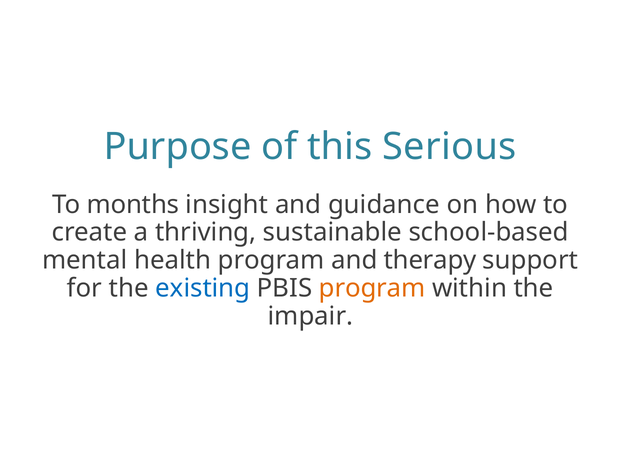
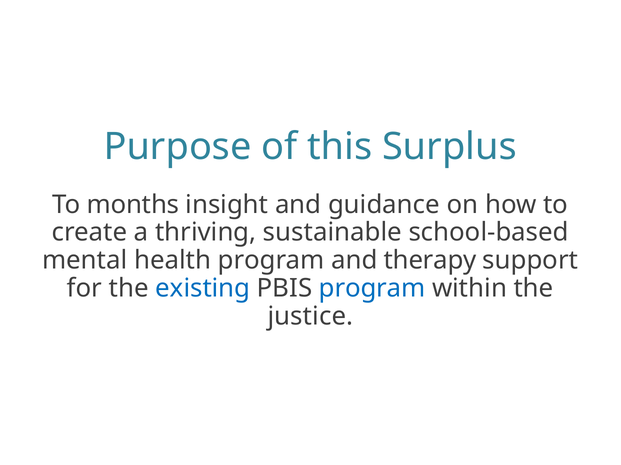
Serious: Serious -> Surplus
program at (372, 289) colour: orange -> blue
impair: impair -> justice
